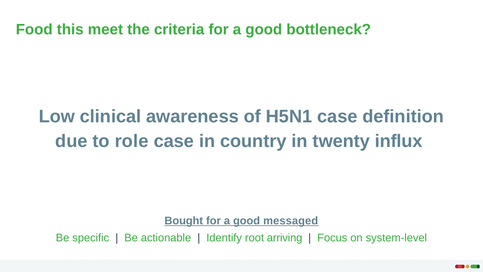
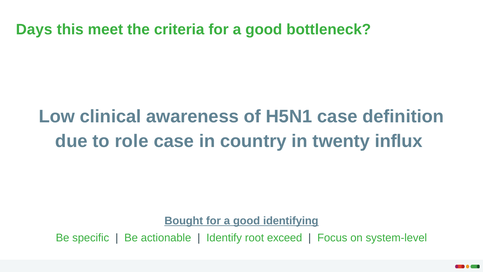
Food: Food -> Days
messaged: messaged -> identifying
arriving: arriving -> exceed
